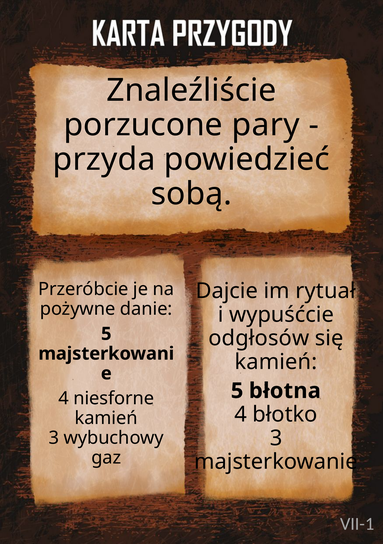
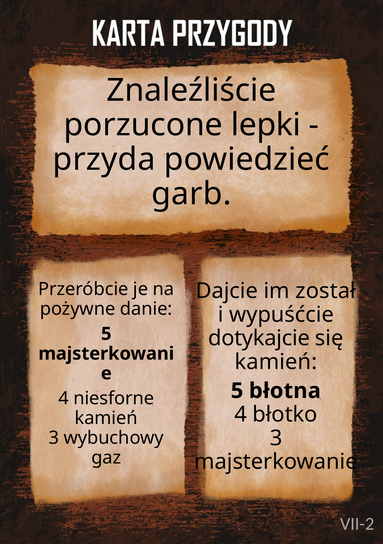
pary: pary -> lepki
sobą: sobą -> garb
rytuał: rytuał -> został
odgłosów: odgłosów -> dotykajcie
VII-1: VII-1 -> VII-2
